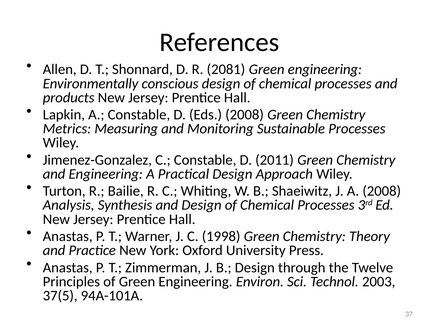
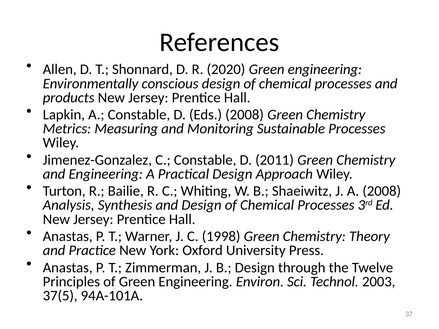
2081: 2081 -> 2020
